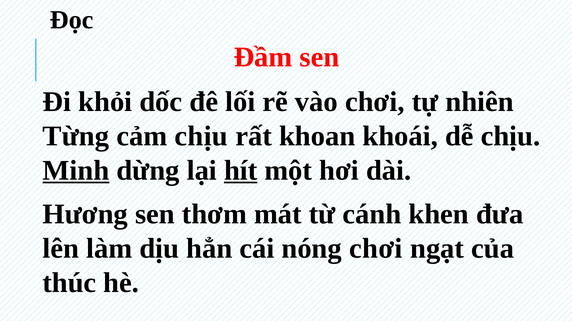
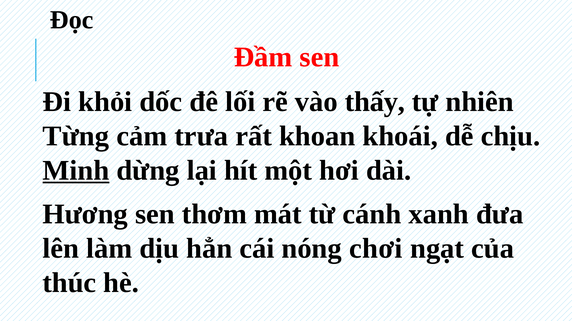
vào chơi: chơi -> thấy
cảm chịu: chịu -> trưa
hít underline: present -> none
khen: khen -> xanh
